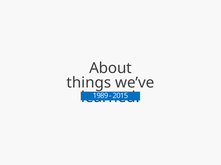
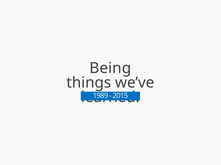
About: About -> Being
